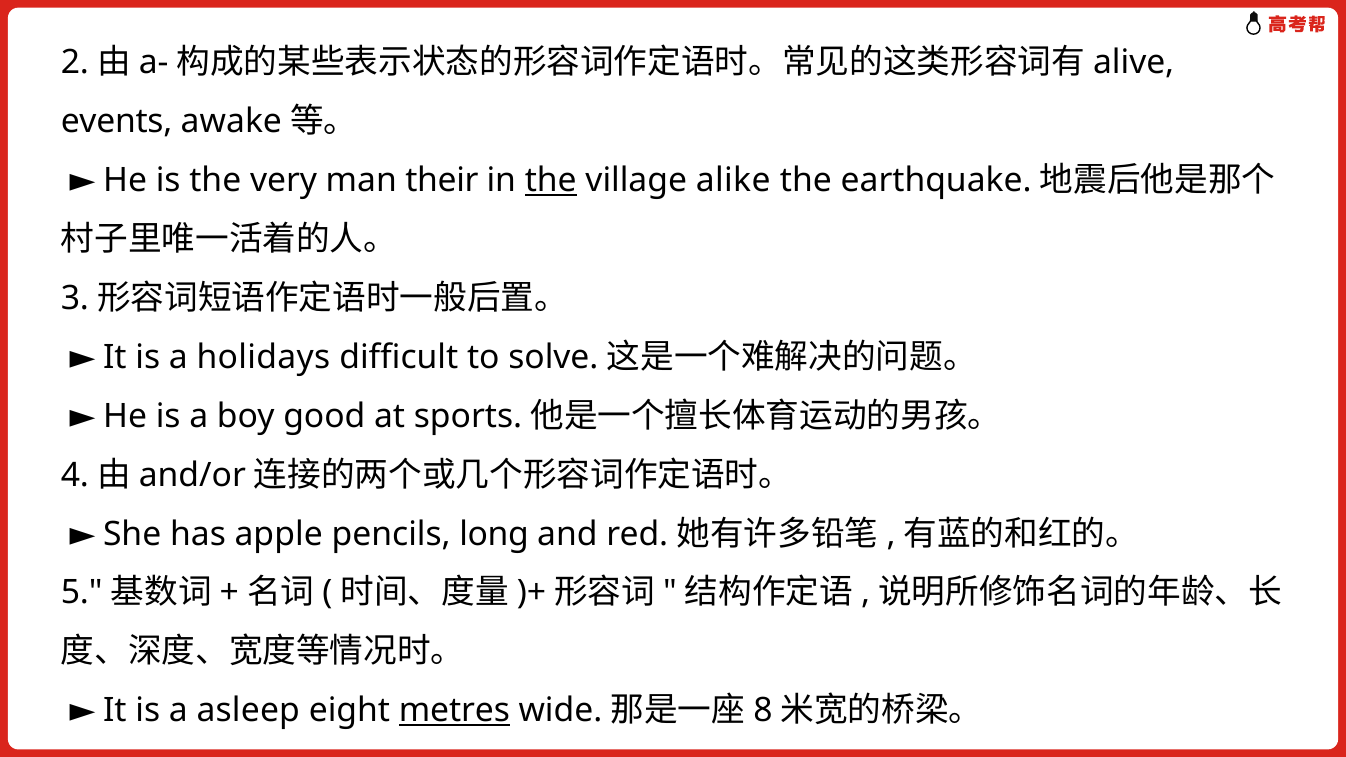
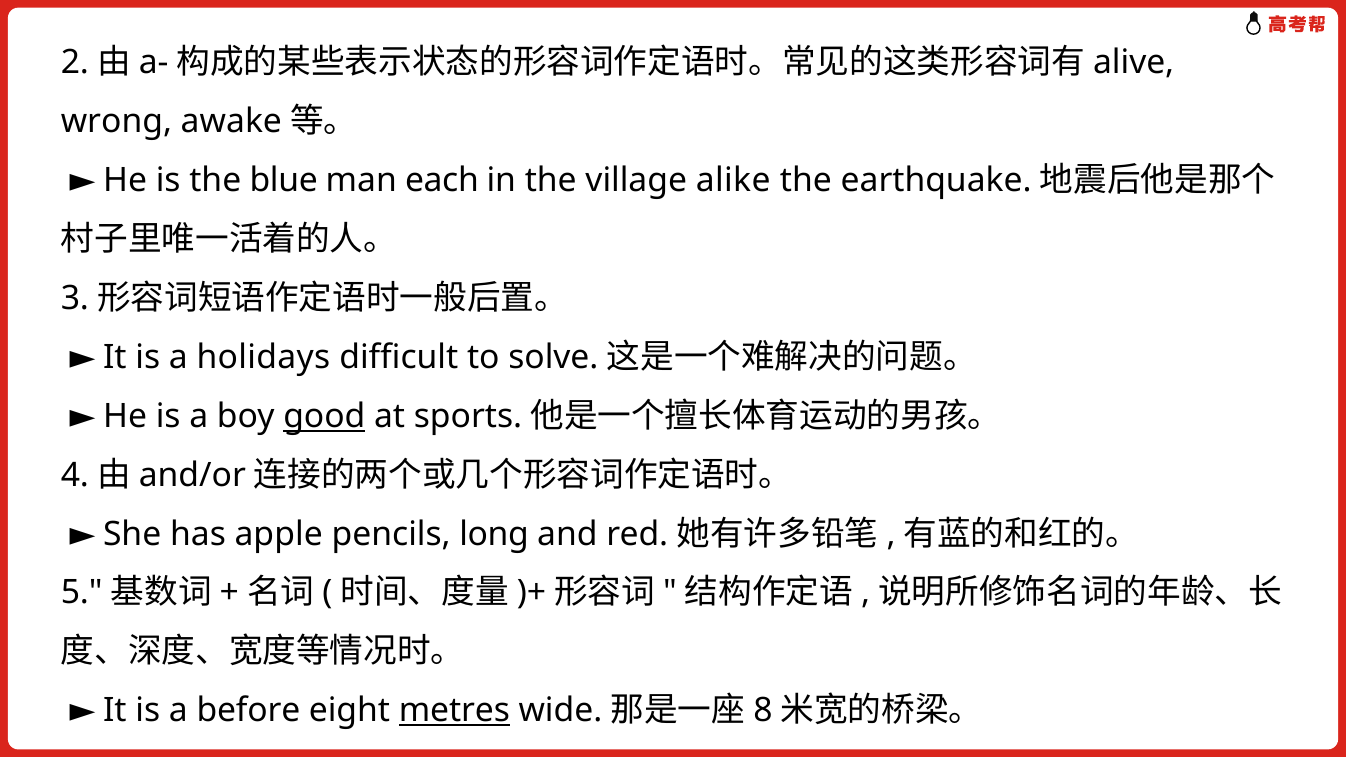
events: events -> wrong
very: very -> blue
their: their -> each
the at (551, 181) underline: present -> none
good underline: none -> present
asleep: asleep -> before
